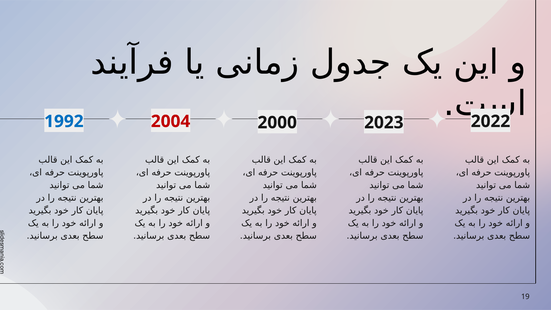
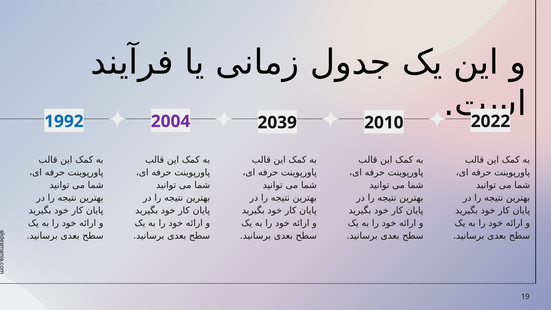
2004 colour: red -> purple
2000: 2000 -> 2039
2023: 2023 -> 2010
